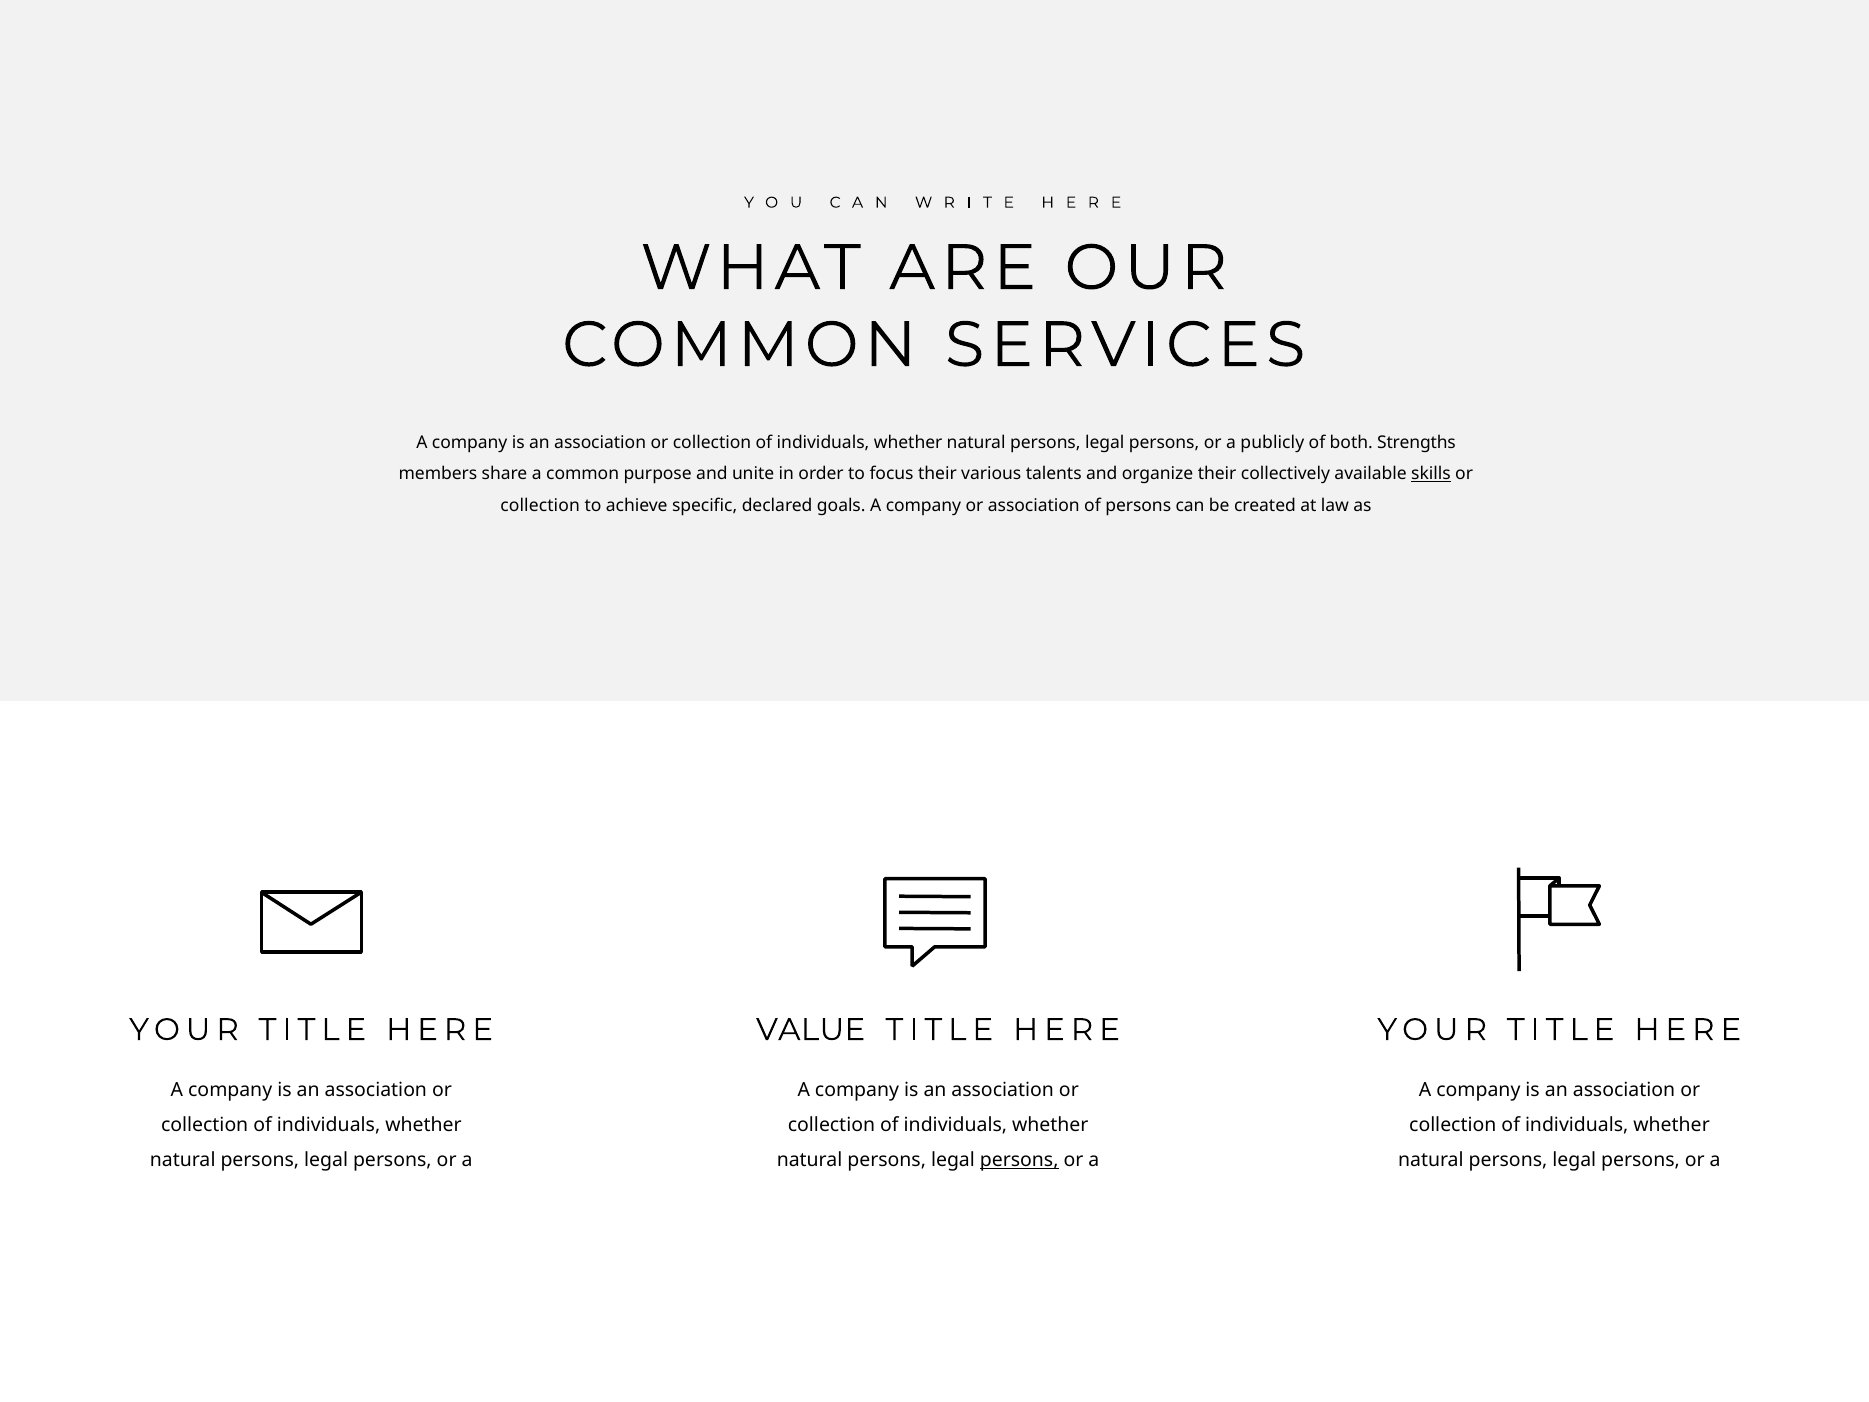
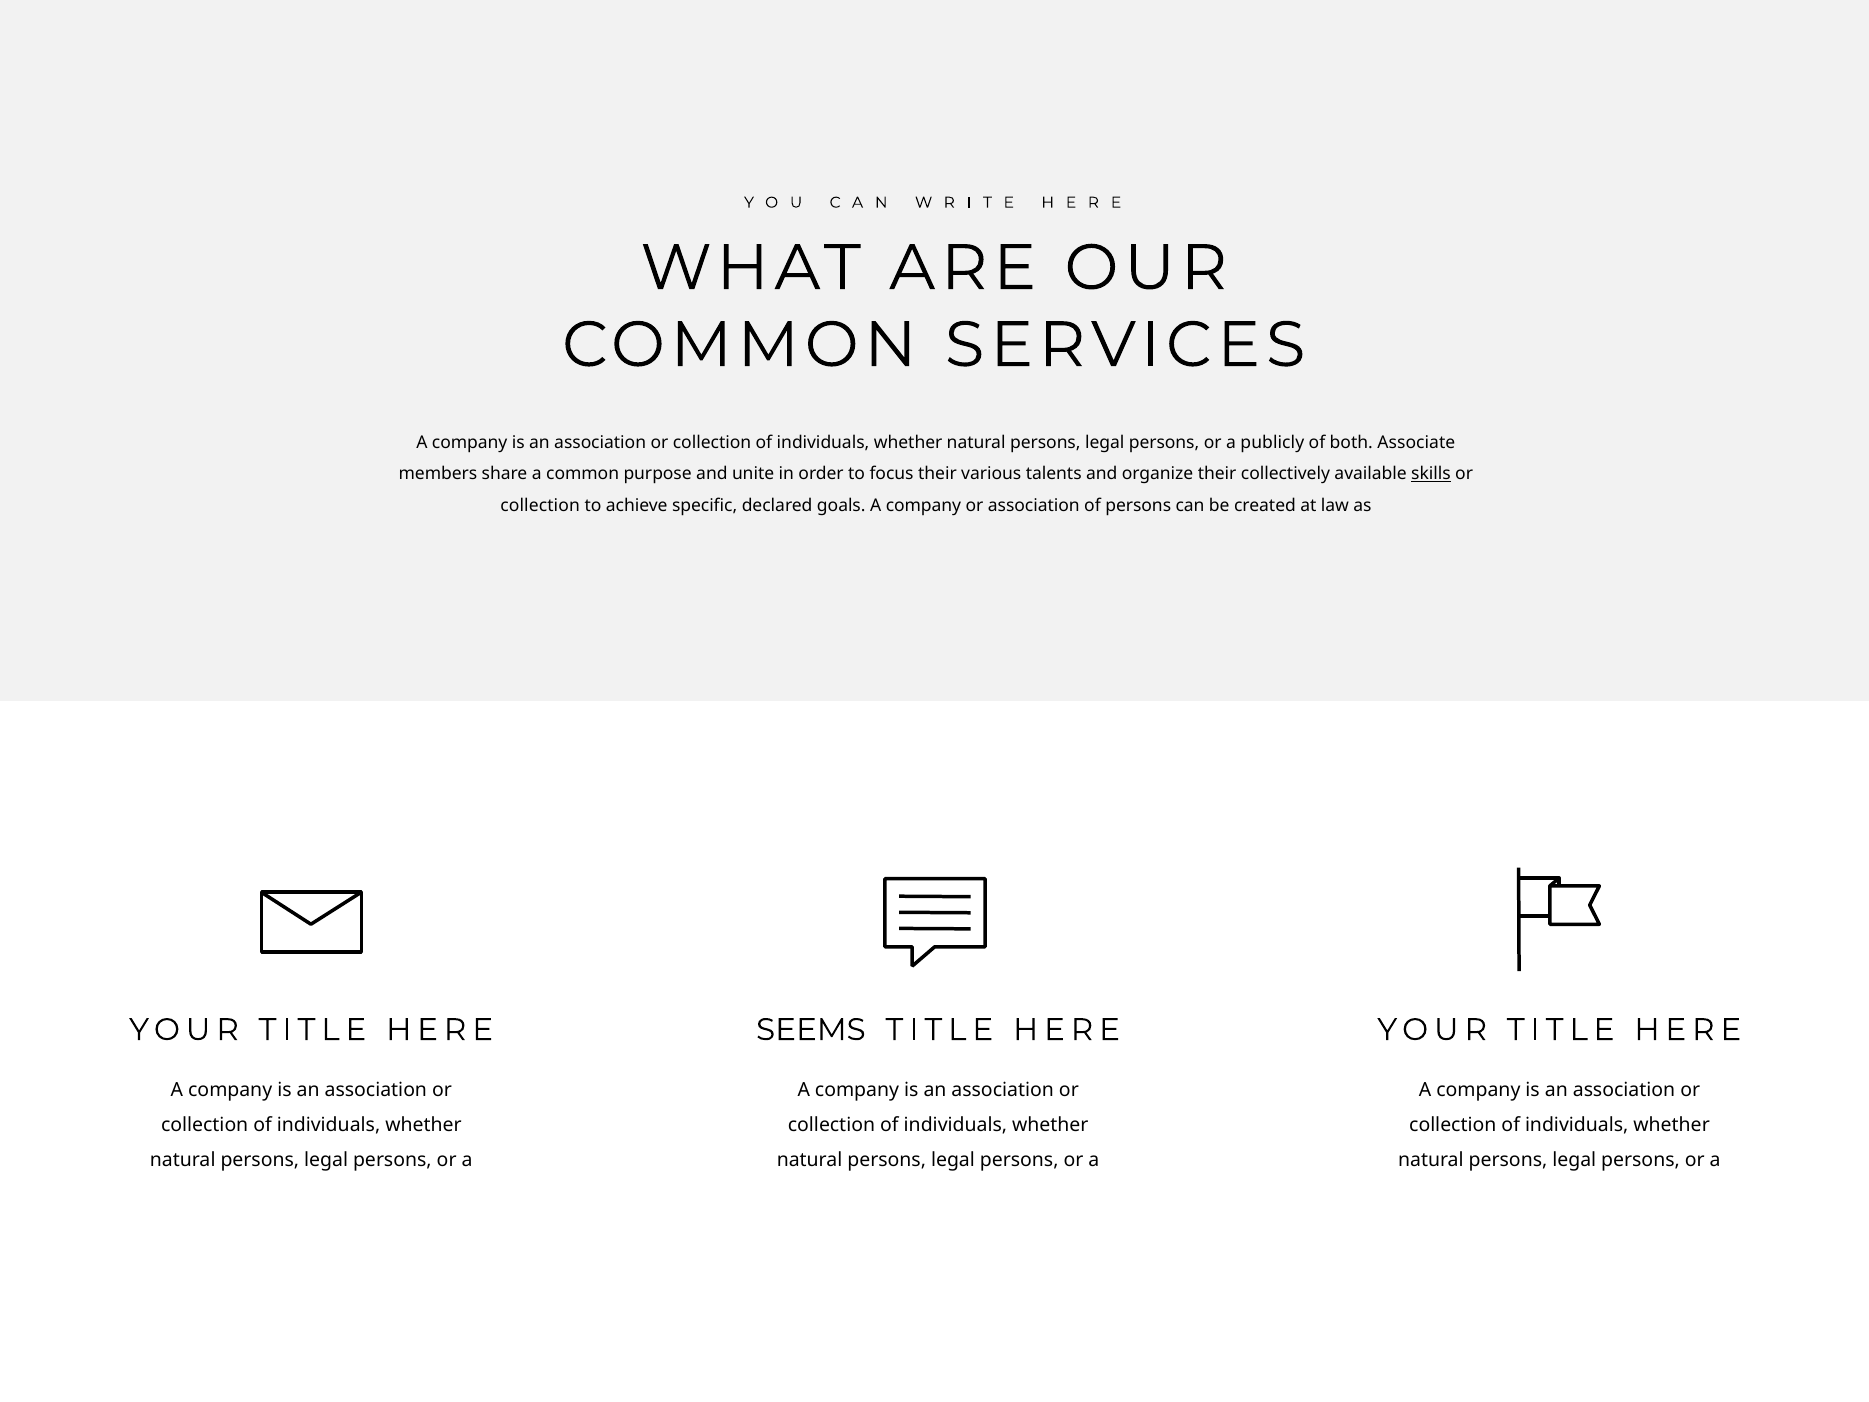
Strengths: Strengths -> Associate
VALUE: VALUE -> SEEMS
persons at (1019, 1160) underline: present -> none
